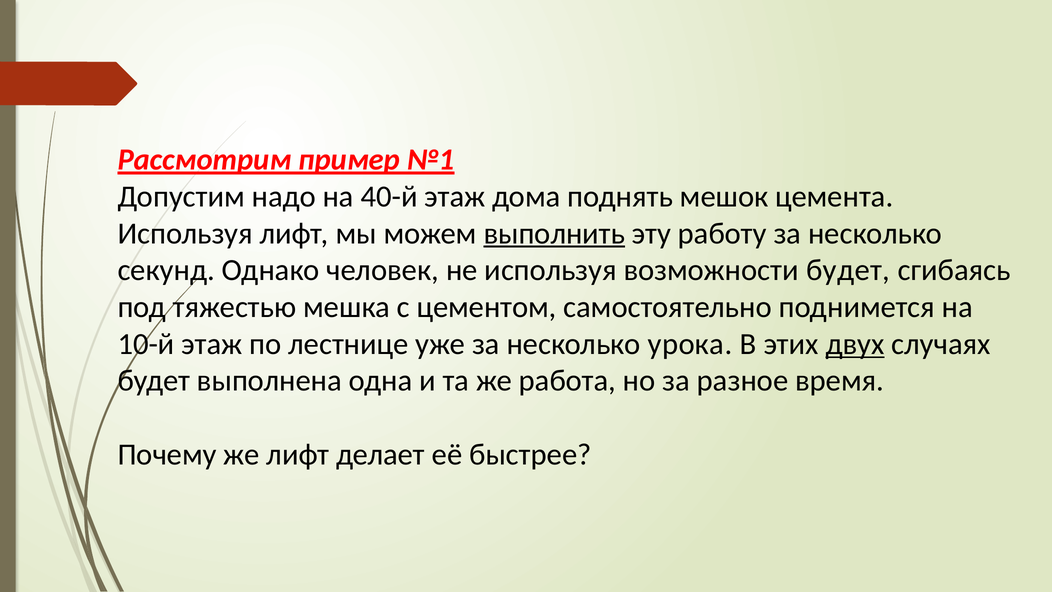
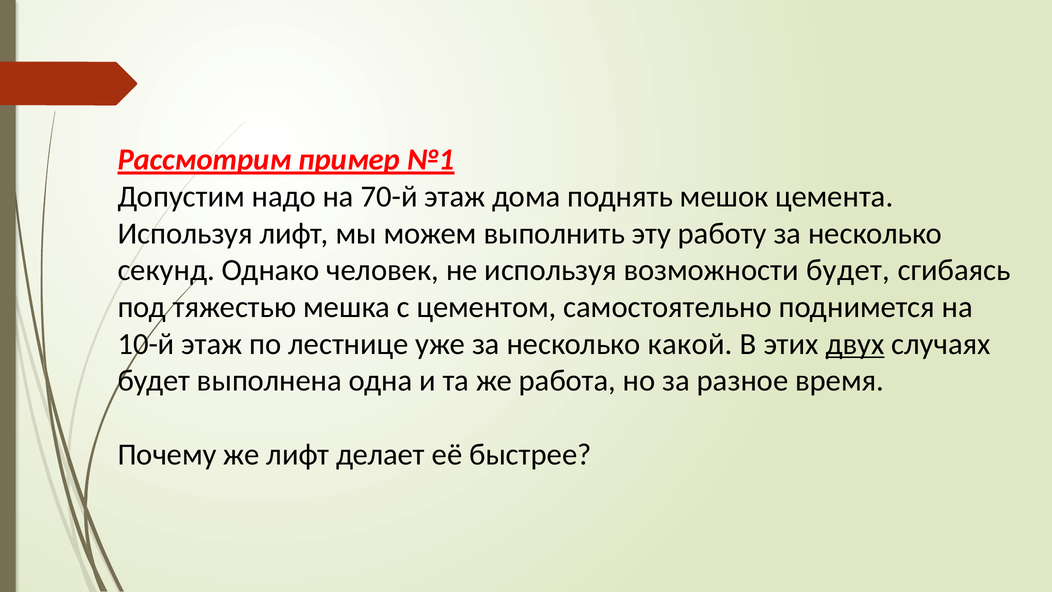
40-й: 40-й -> 70-й
выполнить underline: present -> none
урока: урока -> какой
